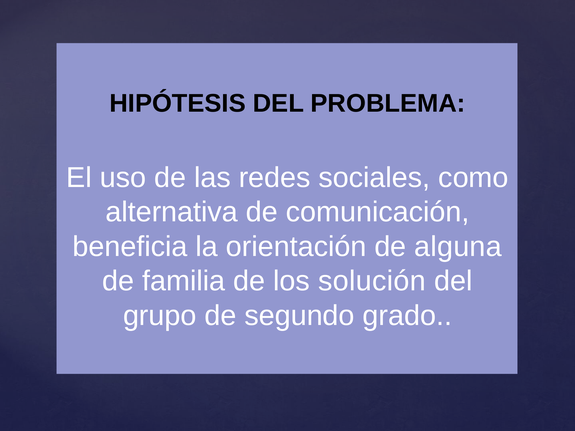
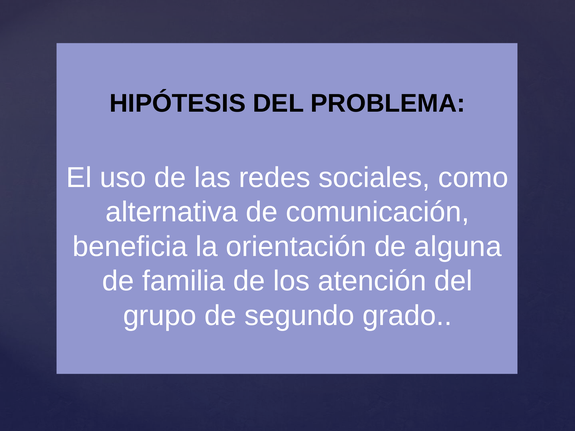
solución: solución -> atención
